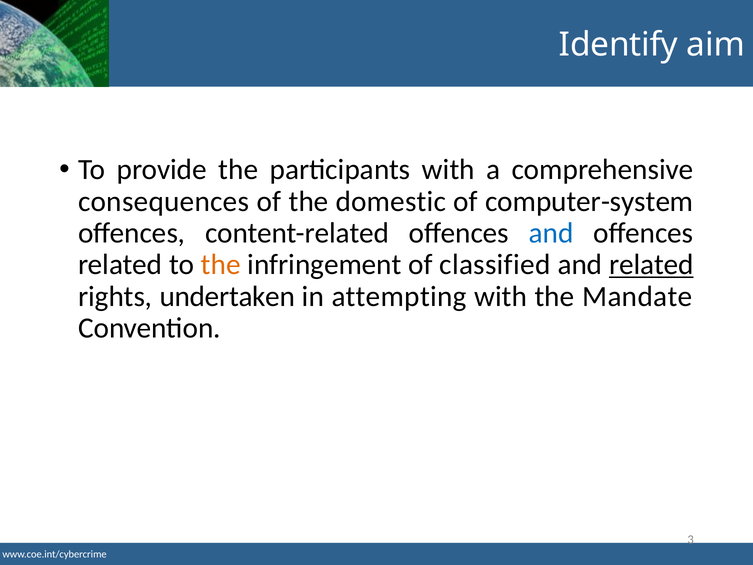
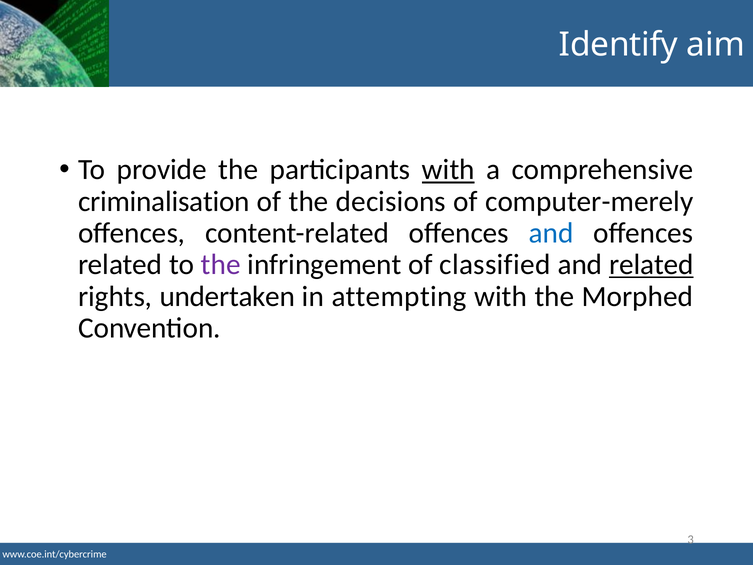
with at (448, 170) underline: none -> present
consequences: consequences -> criminalisation
domestic: domestic -> decisions
computer-system: computer-system -> computer-merely
the at (221, 265) colour: orange -> purple
Mandate: Mandate -> Morphed
